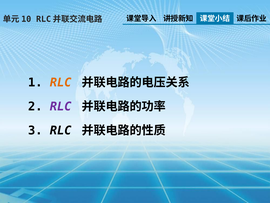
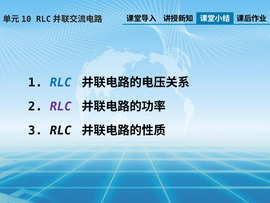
RLC at (61, 82) colour: orange -> blue
